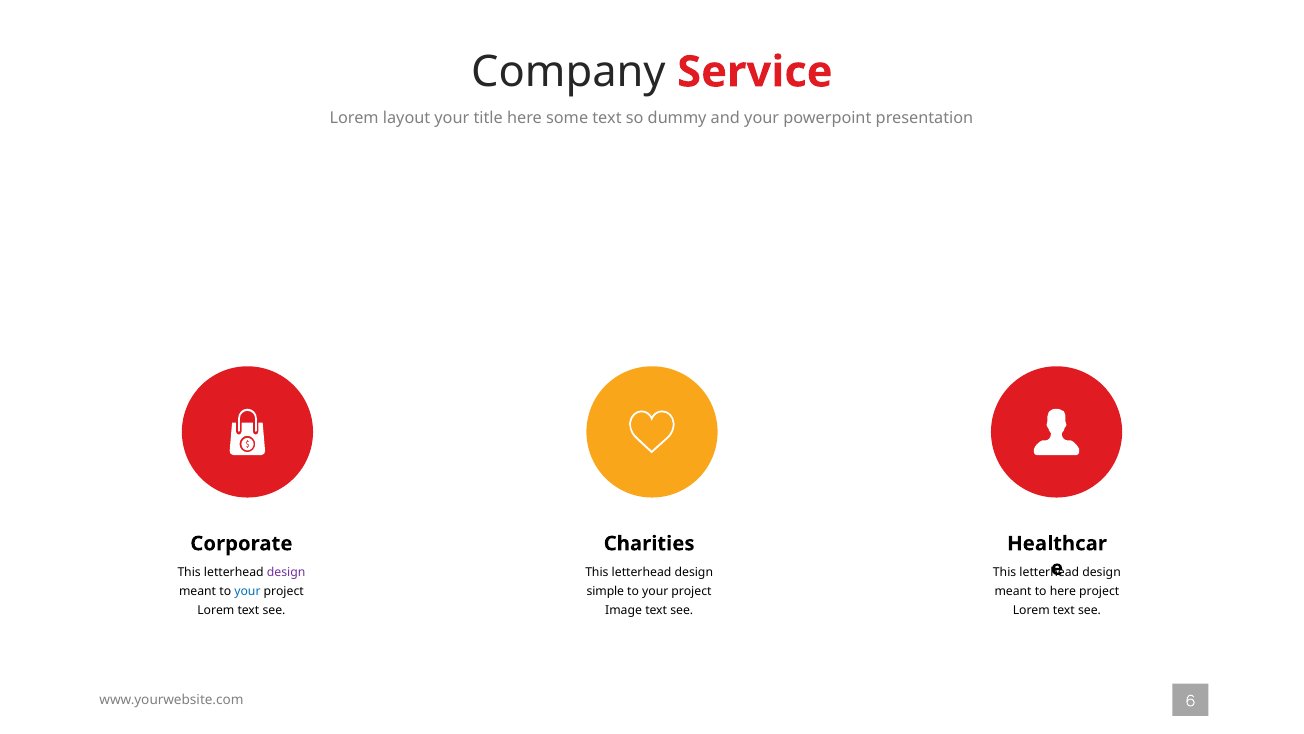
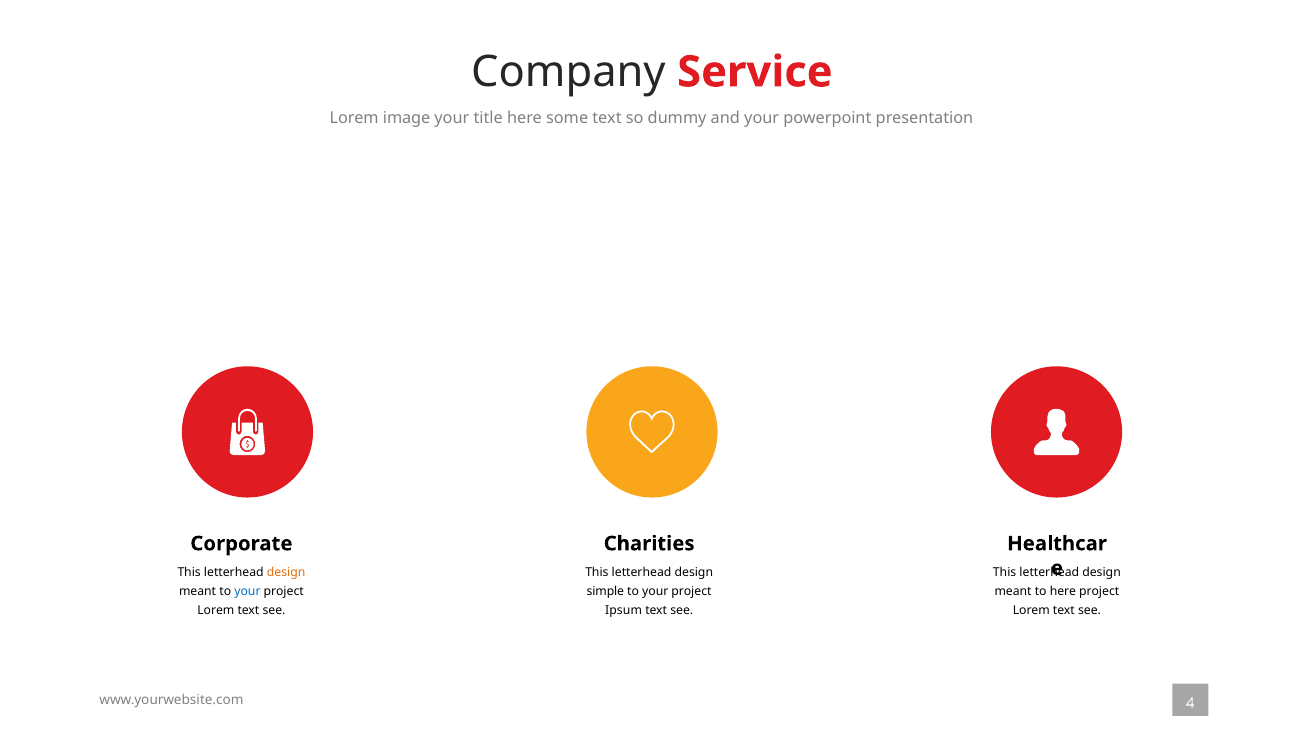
layout: layout -> image
design at (286, 572) colour: purple -> orange
Image: Image -> Ipsum
6: 6 -> 4
